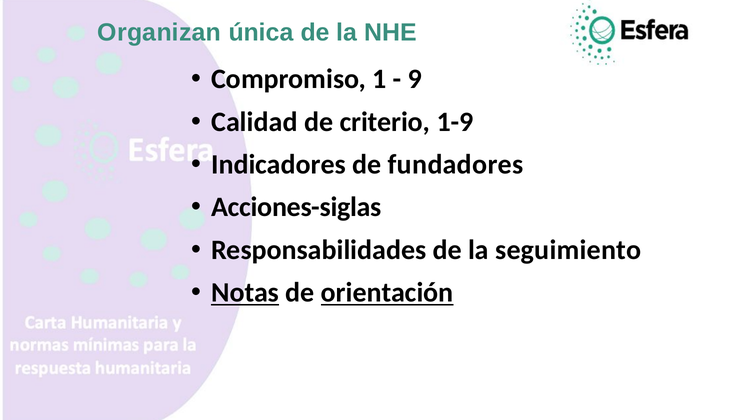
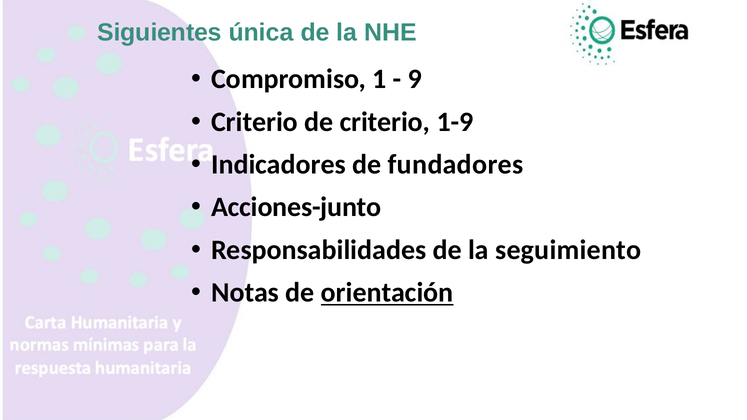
Organizan: Organizan -> Siguientes
Calidad at (255, 122): Calidad -> Criterio
Acciones-siglas: Acciones-siglas -> Acciones-junto
Notas underline: present -> none
